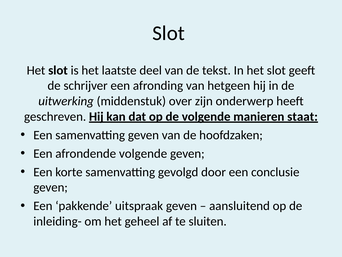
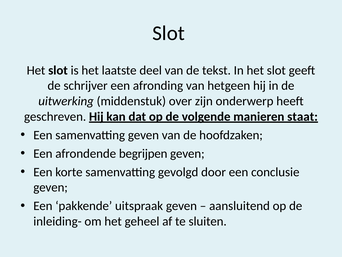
afrondende volgende: volgende -> begrijpen
